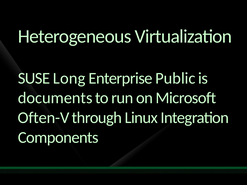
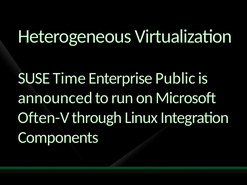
Long: Long -> Time
documents: documents -> announced
